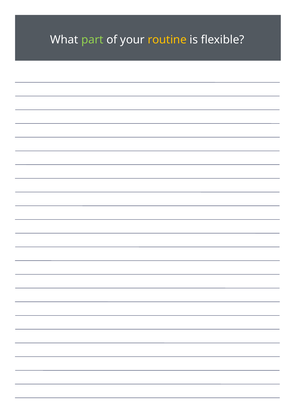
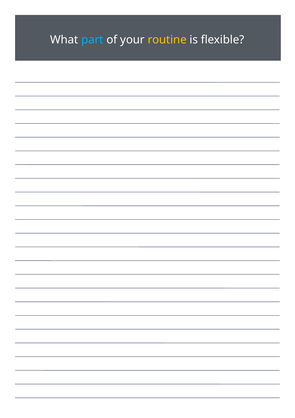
part colour: light green -> light blue
